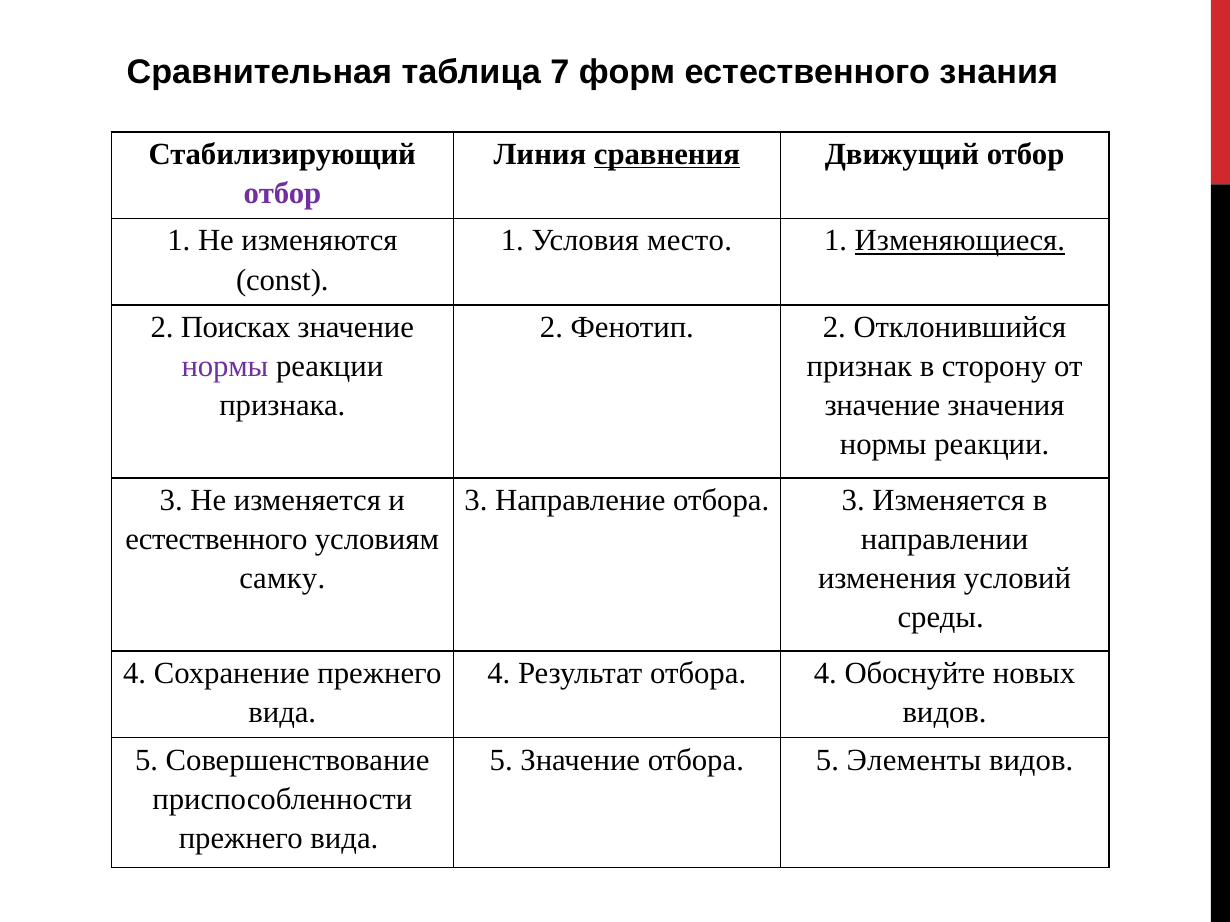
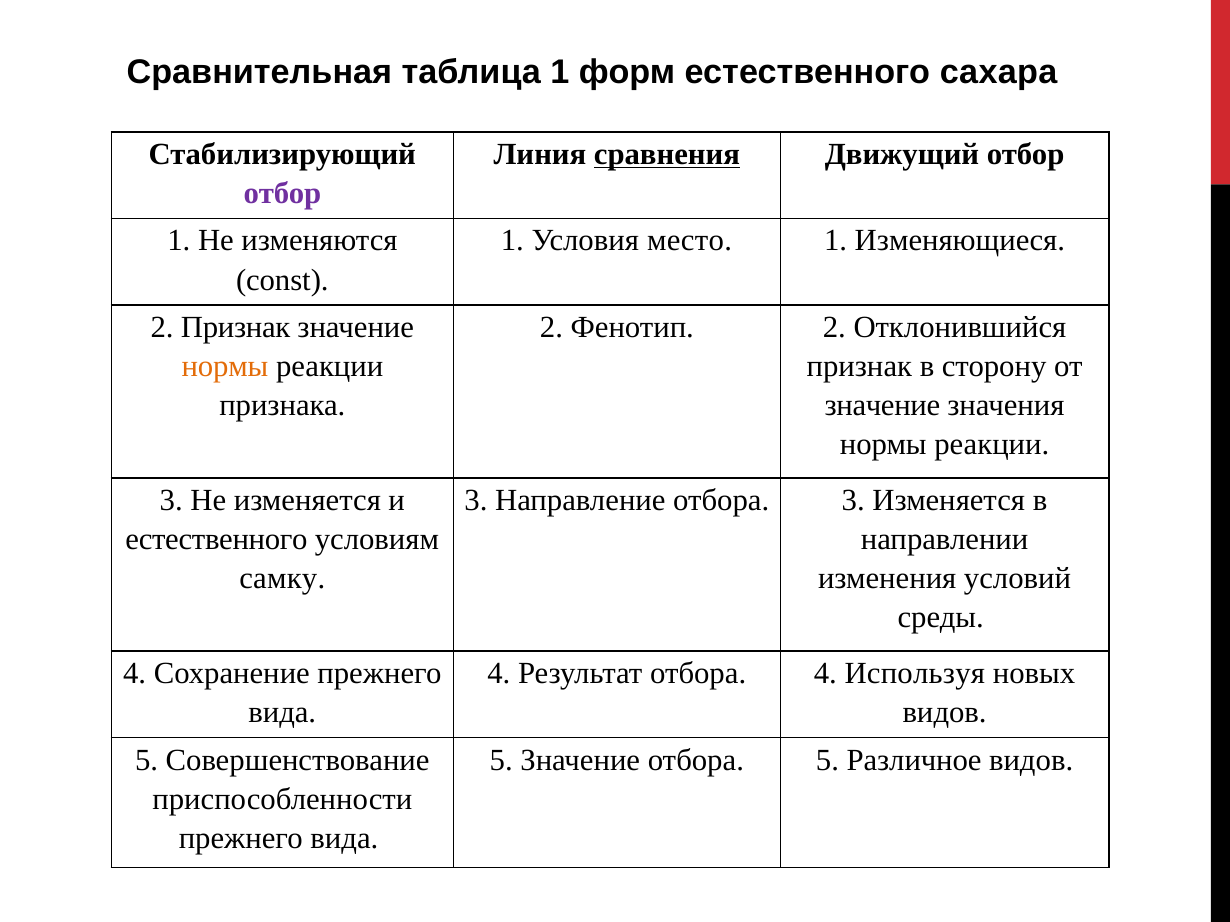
таблица 7: 7 -> 1
знания: знания -> сахара
Изменяющиеся underline: present -> none
2 Поисках: Поисках -> Признак
нормы at (225, 367) colour: purple -> orange
Обоснуйте: Обоснуйте -> Используя
Элементы: Элементы -> Различное
